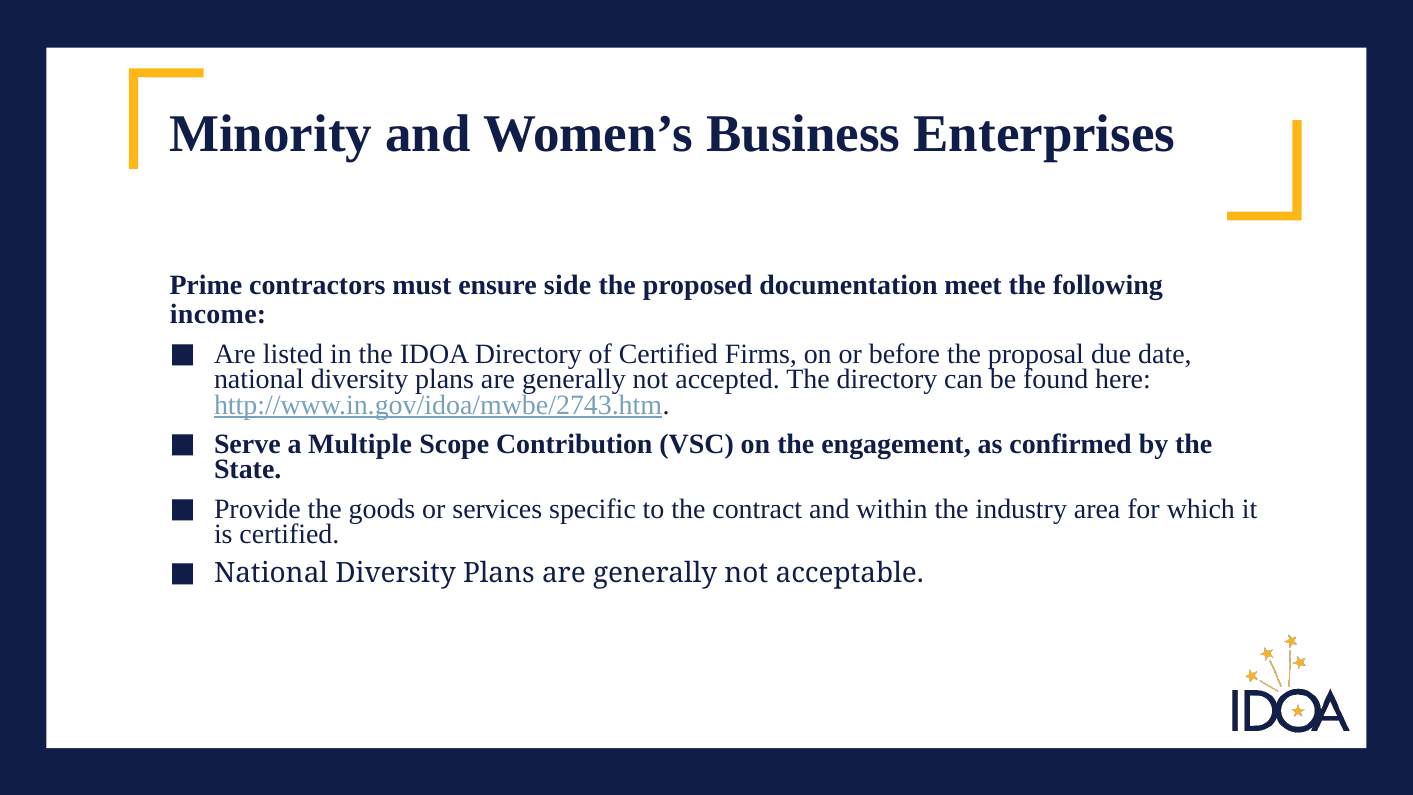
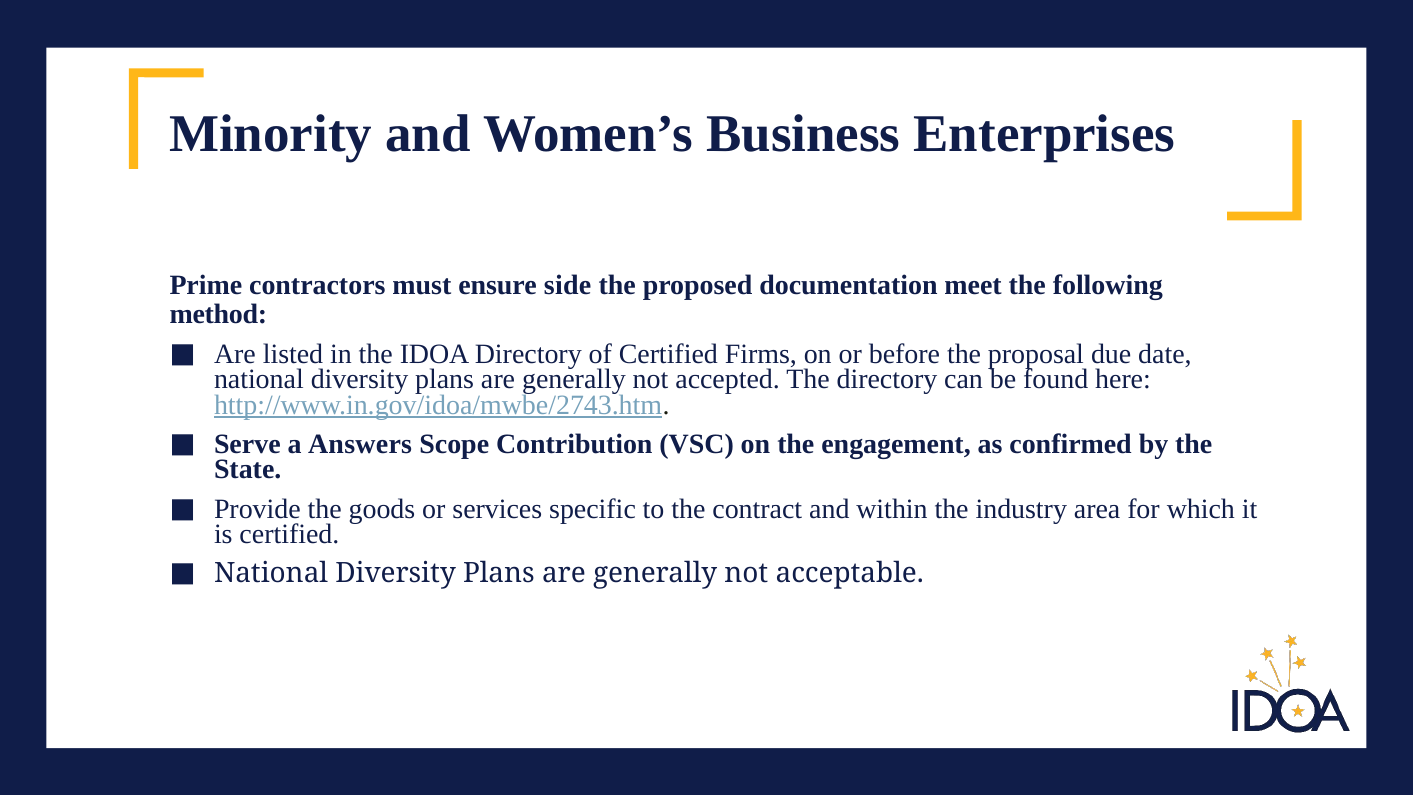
income: income -> method
Multiple: Multiple -> Answers
